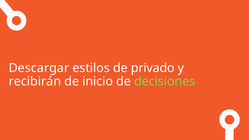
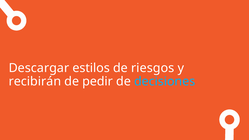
privado: privado -> riesgos
inicio: inicio -> pedir
decisiones colour: light green -> light blue
